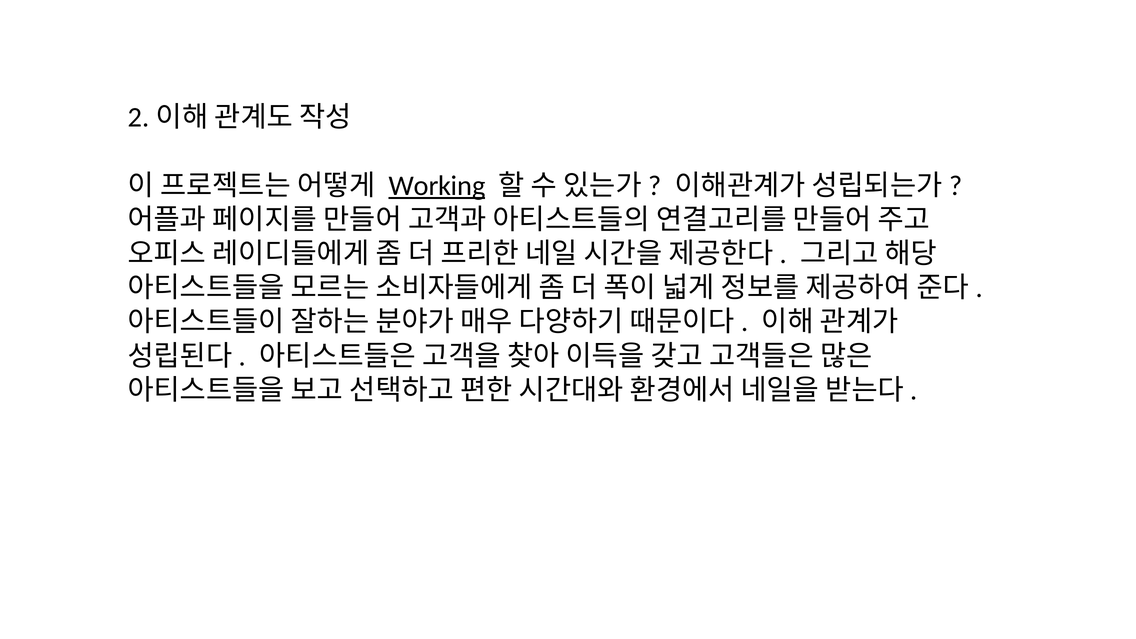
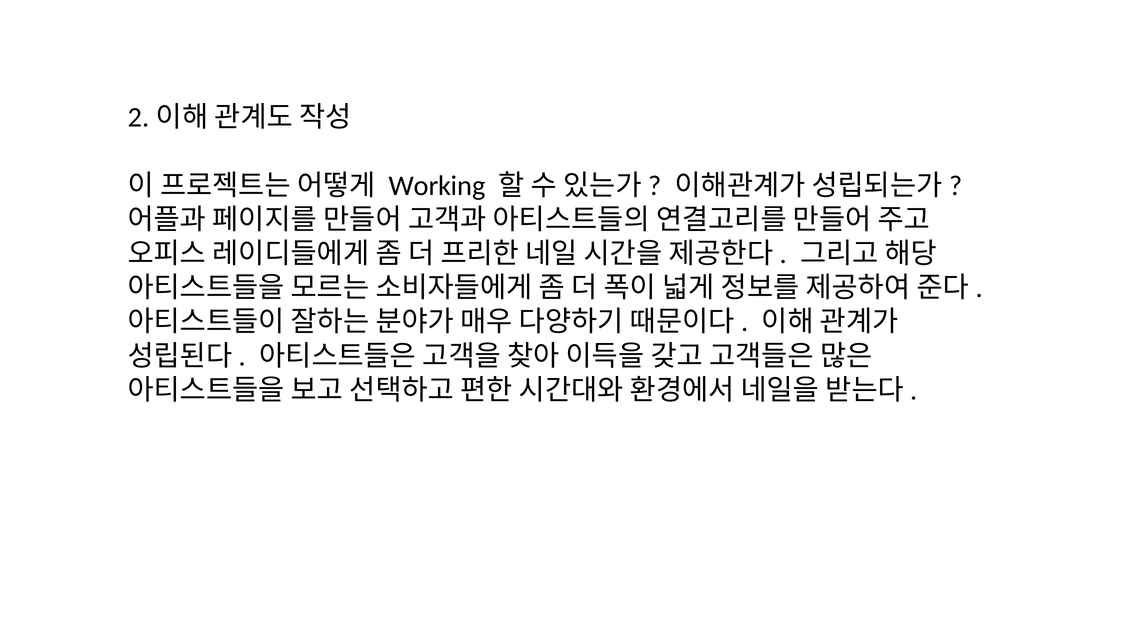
Working underline: present -> none
